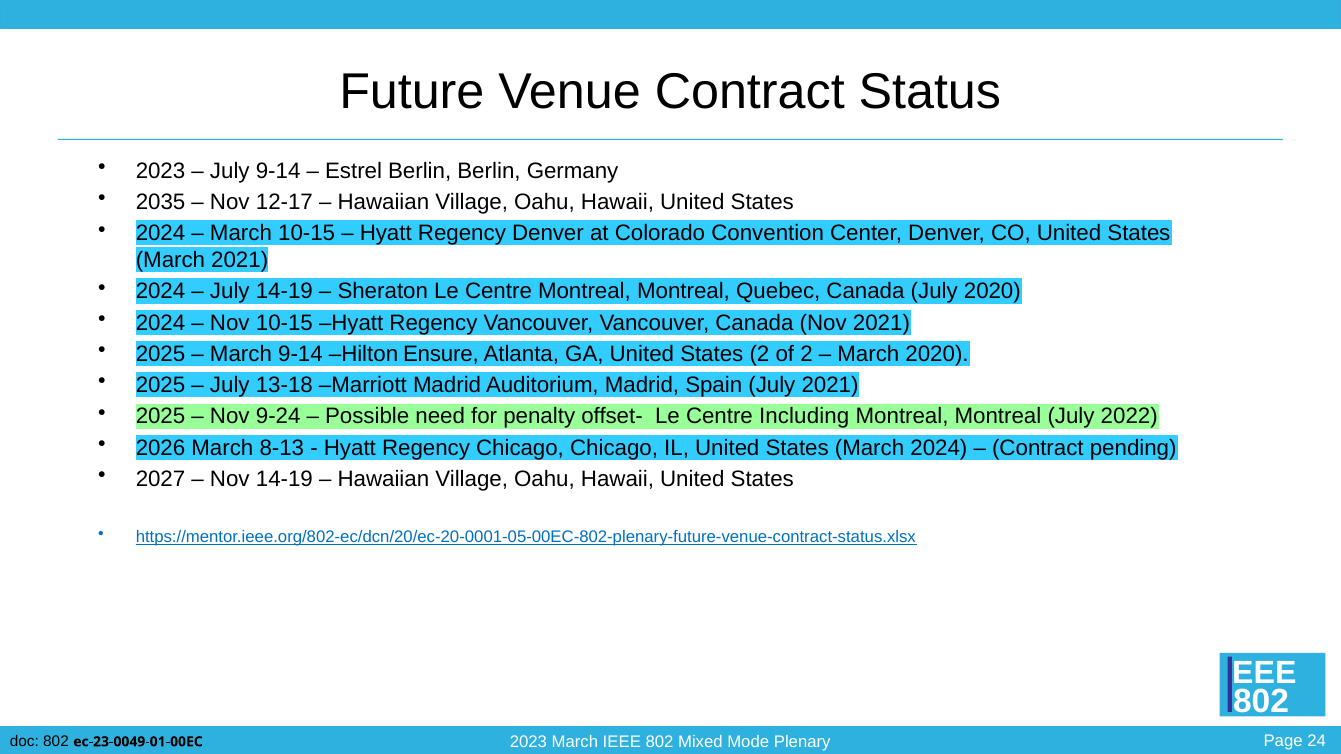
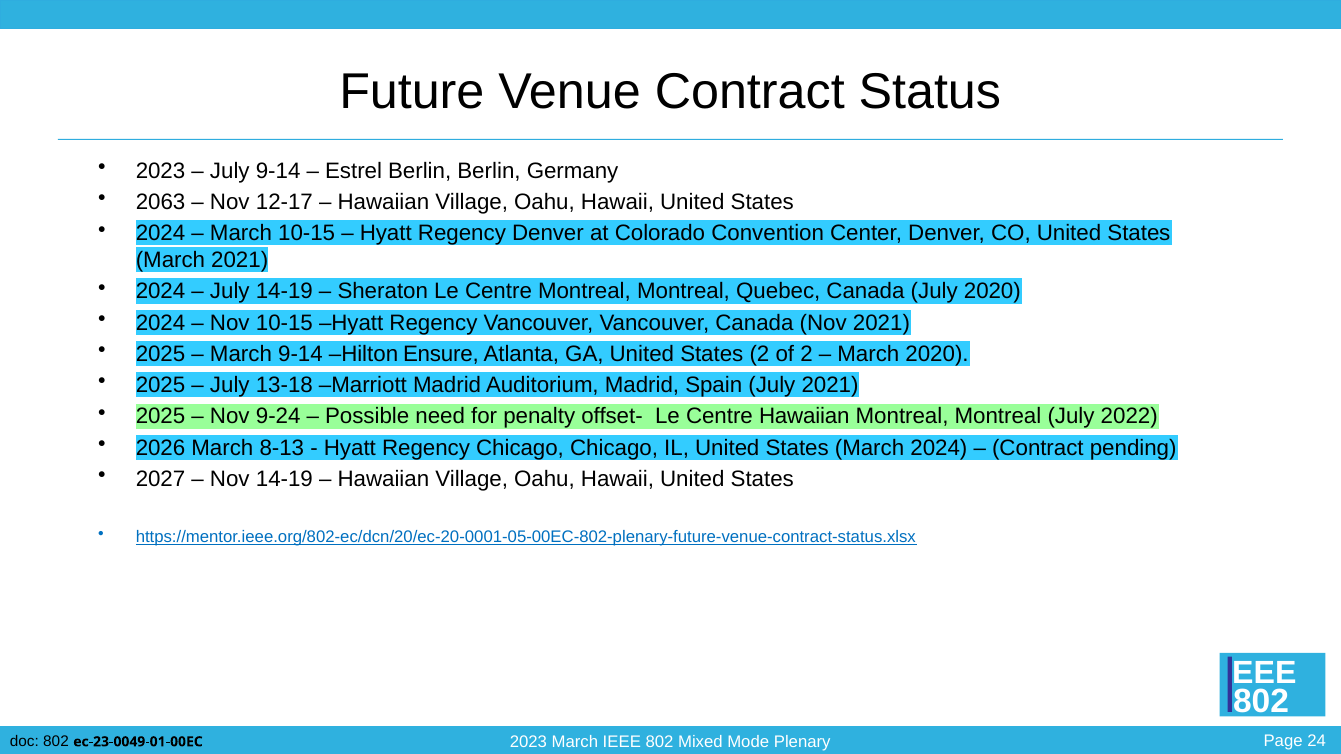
2035: 2035 -> 2063
Centre Including: Including -> Hawaiian
